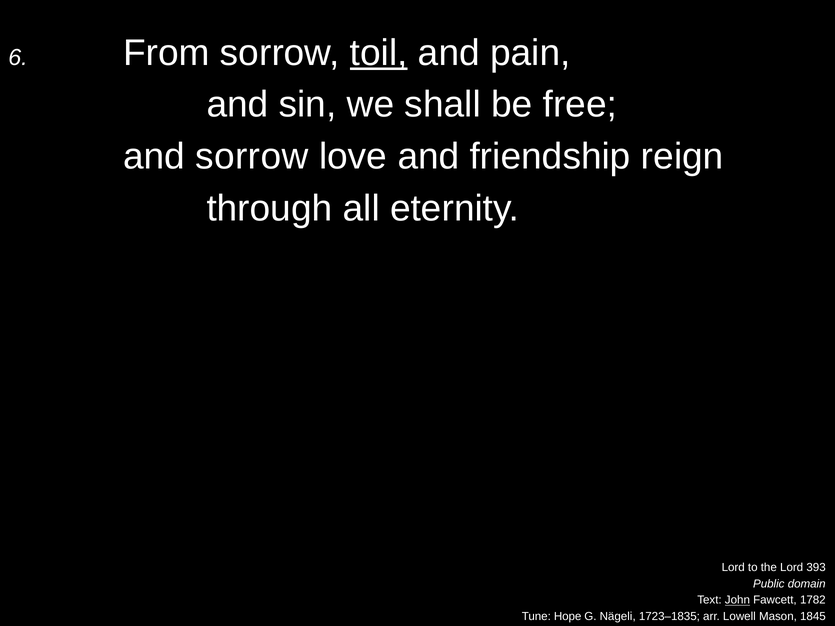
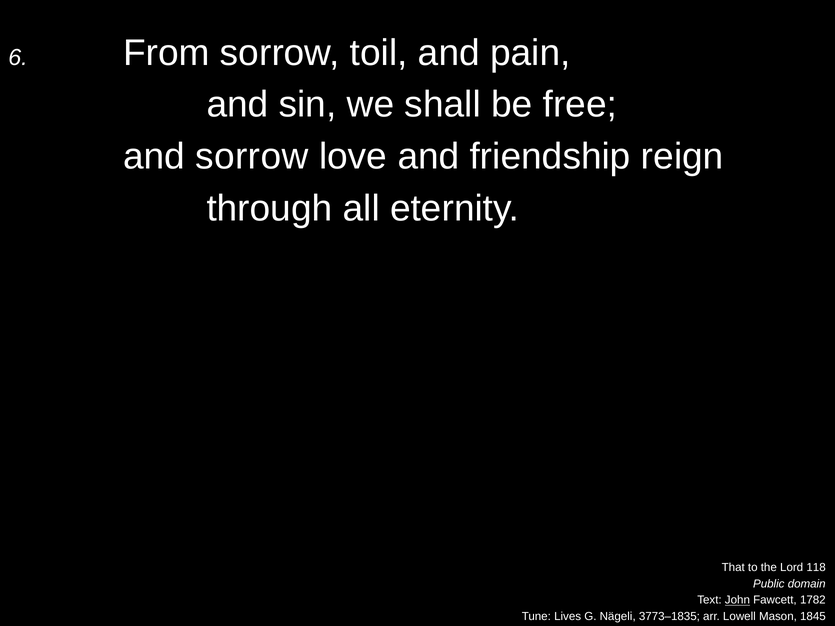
toil underline: present -> none
Lord at (733, 568): Lord -> That
393: 393 -> 118
Hope: Hope -> Lives
1723–1835: 1723–1835 -> 3773–1835
